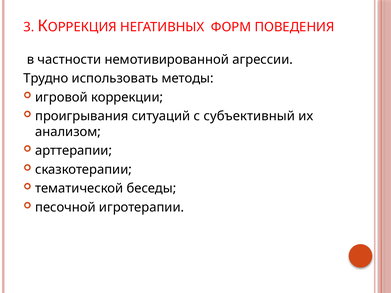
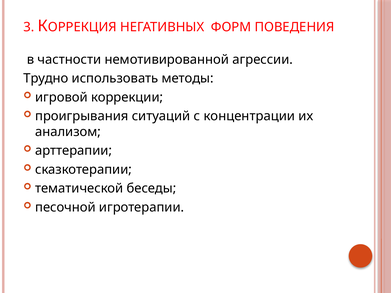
субъективный: субъективный -> концентрации
